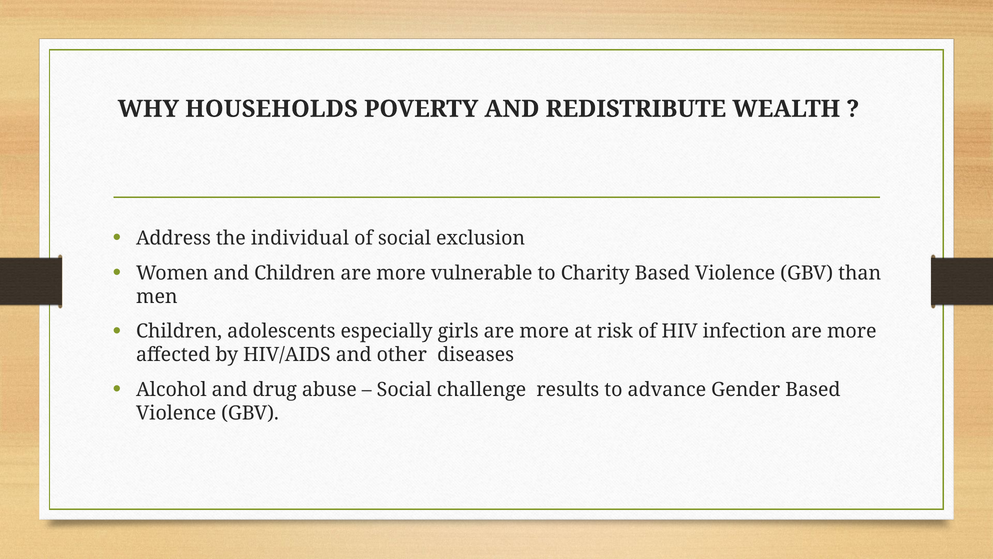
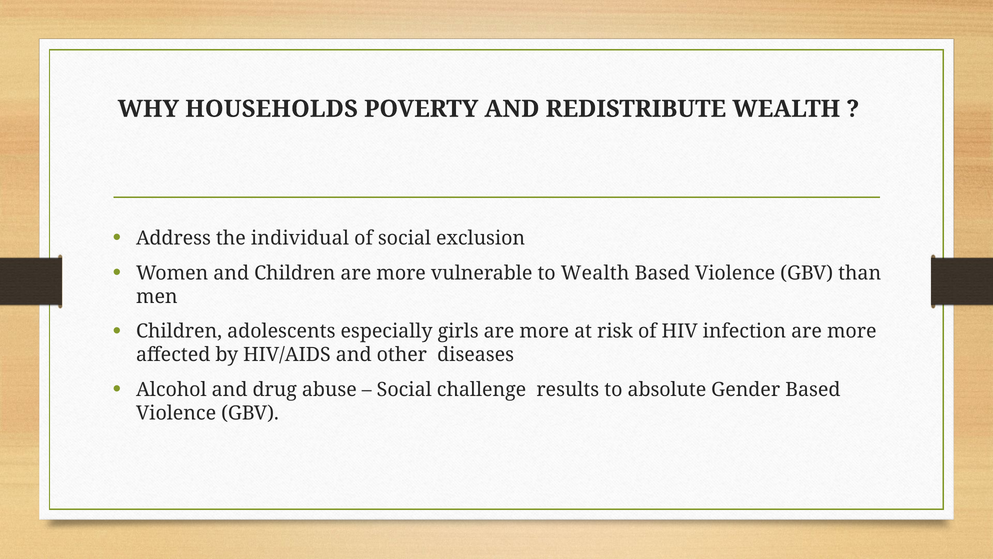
to Charity: Charity -> Wealth
advance: advance -> absolute
